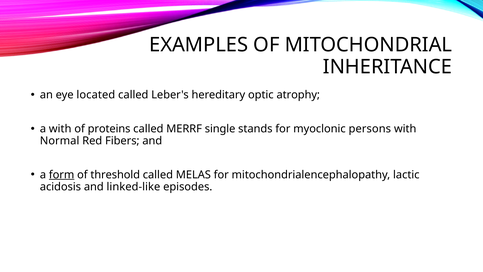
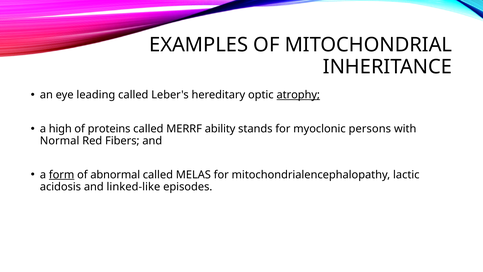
located: located -> leading
atrophy underline: none -> present
a with: with -> high
single: single -> ability
threshold: threshold -> abnormal
